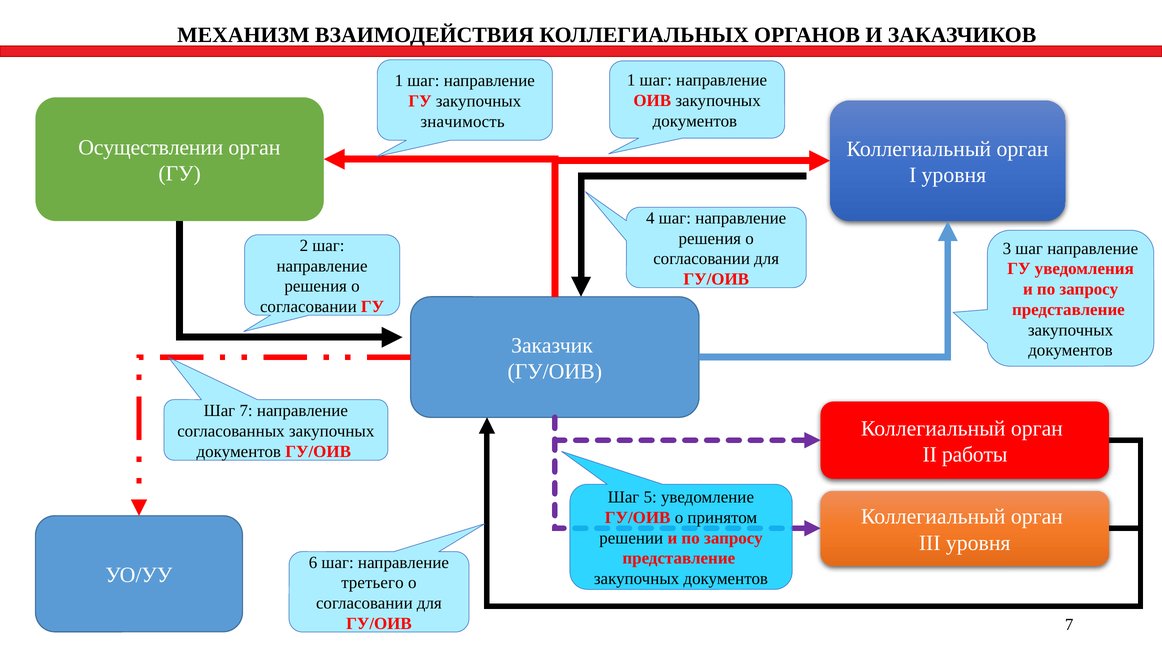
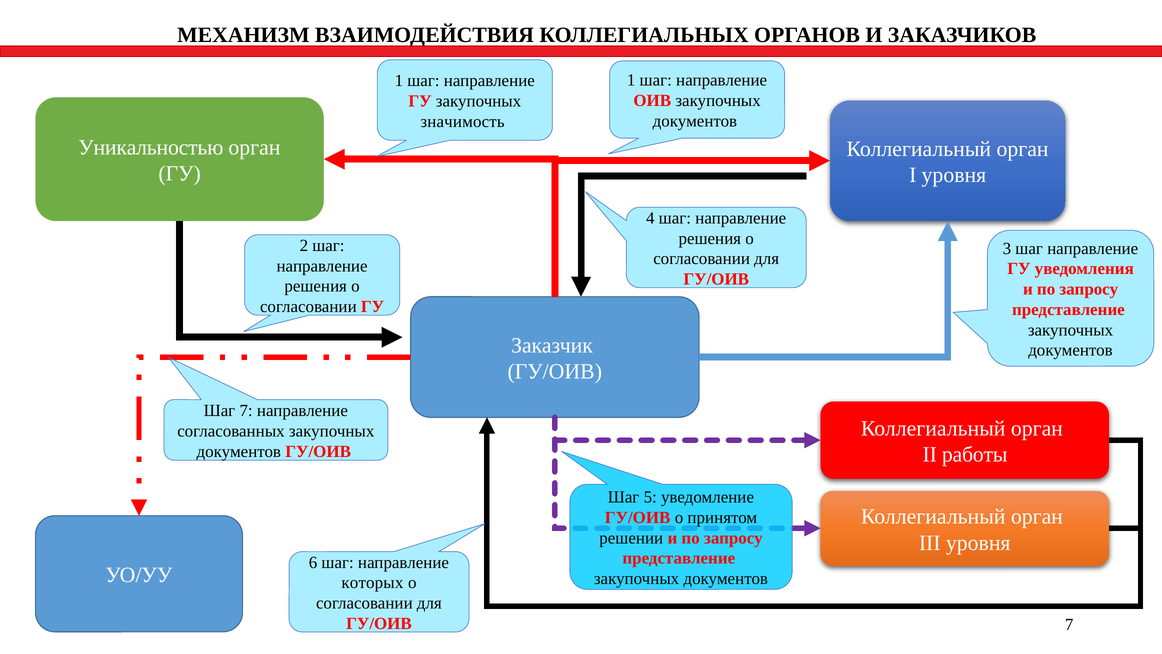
Осуществлении: Осуществлении -> Уникальностью
третьего: третьего -> которых
